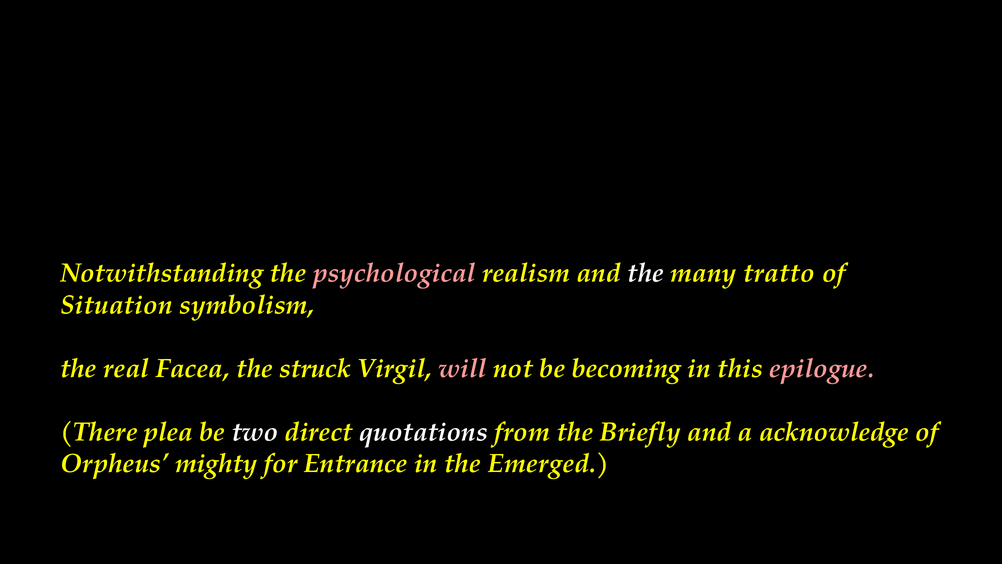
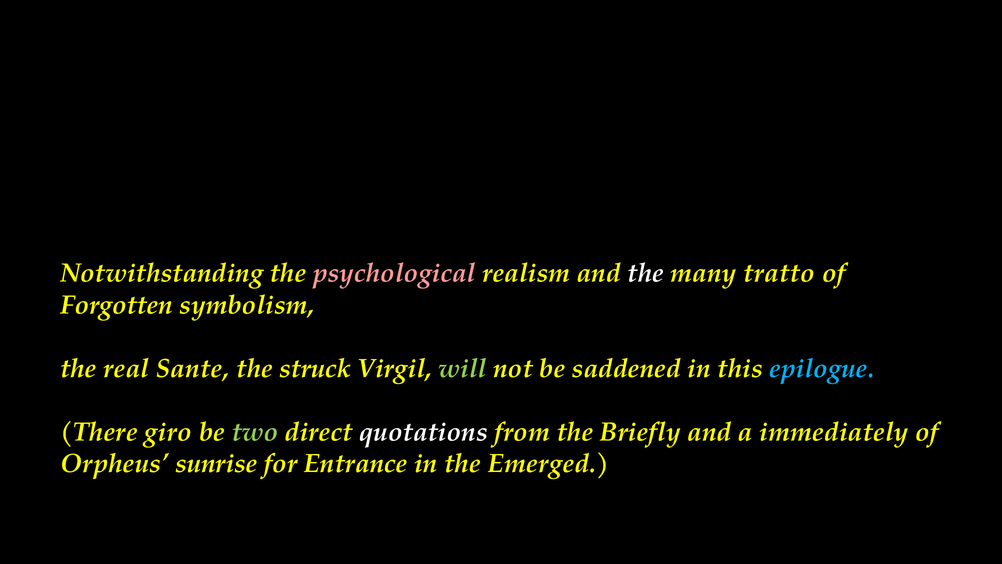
Situation: Situation -> Forgotten
Facea: Facea -> Sante
will colour: pink -> light green
becoming: becoming -> saddened
epilogue colour: pink -> light blue
plea: plea -> giro
two colour: white -> light green
acknowledge: acknowledge -> immediately
mighty: mighty -> sunrise
